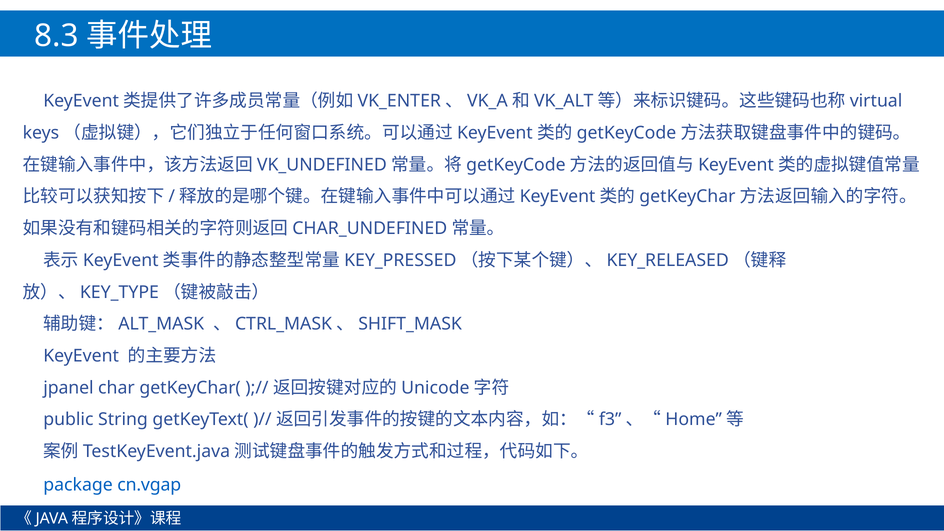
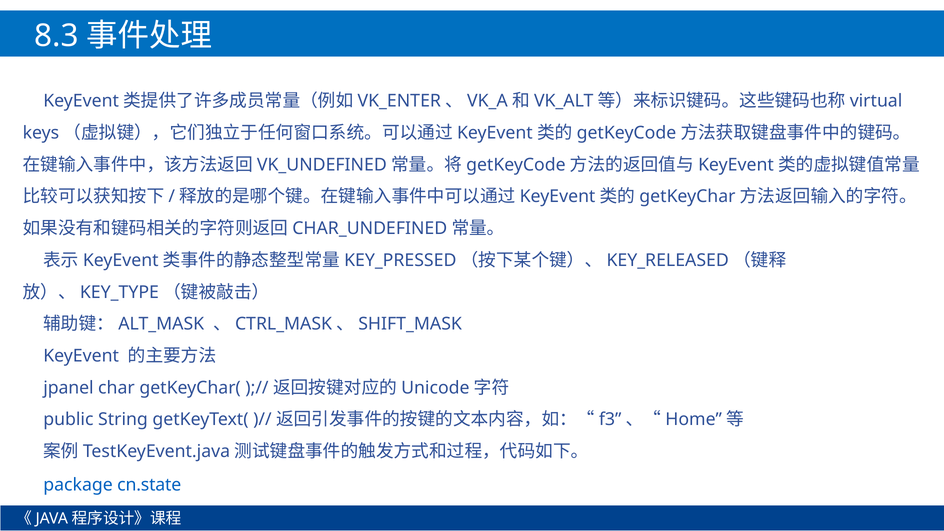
cn.vgap: cn.vgap -> cn.state
